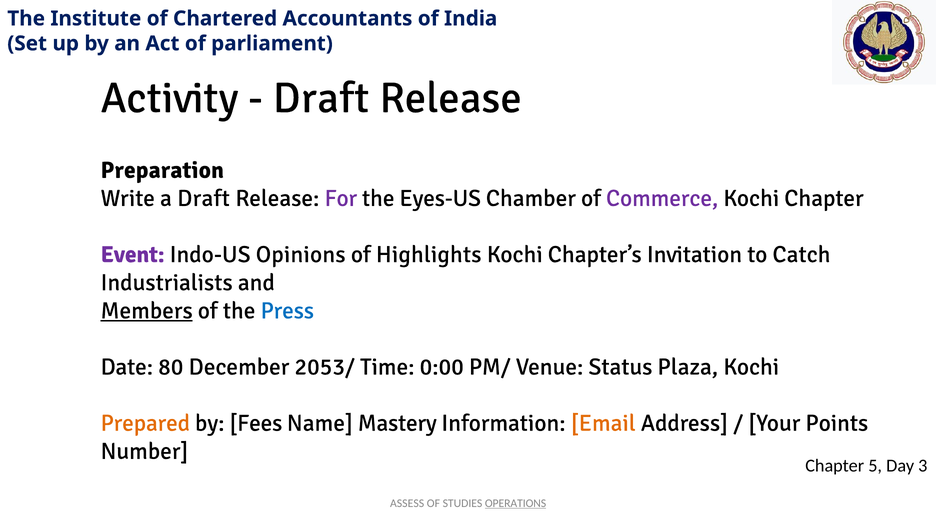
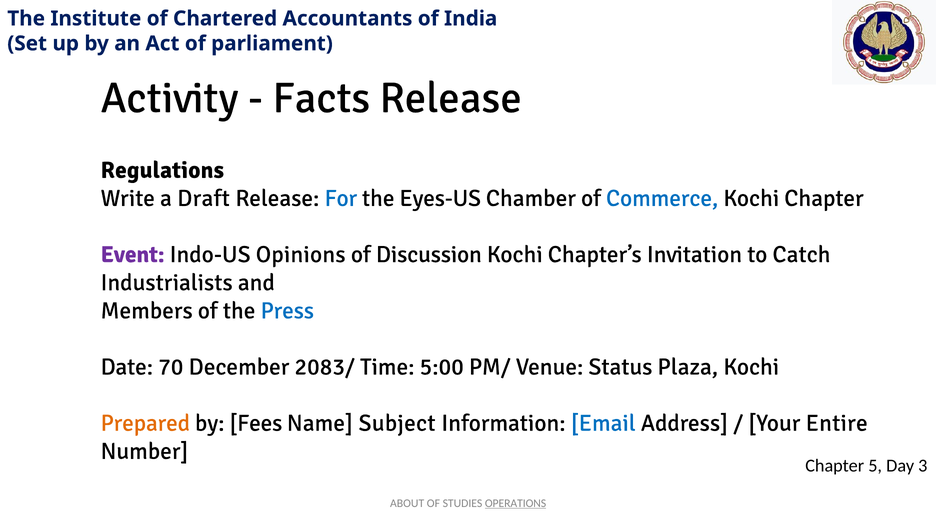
Draft at (321, 98): Draft -> Facts
Preparation: Preparation -> Regulations
For colour: purple -> blue
Commerce colour: purple -> blue
Highlights: Highlights -> Discussion
Members underline: present -> none
80: 80 -> 70
2053/: 2053/ -> 2083/
0:00: 0:00 -> 5:00
Mastery: Mastery -> Subject
Email colour: orange -> blue
Points: Points -> Entire
ASSESS: ASSESS -> ABOUT
